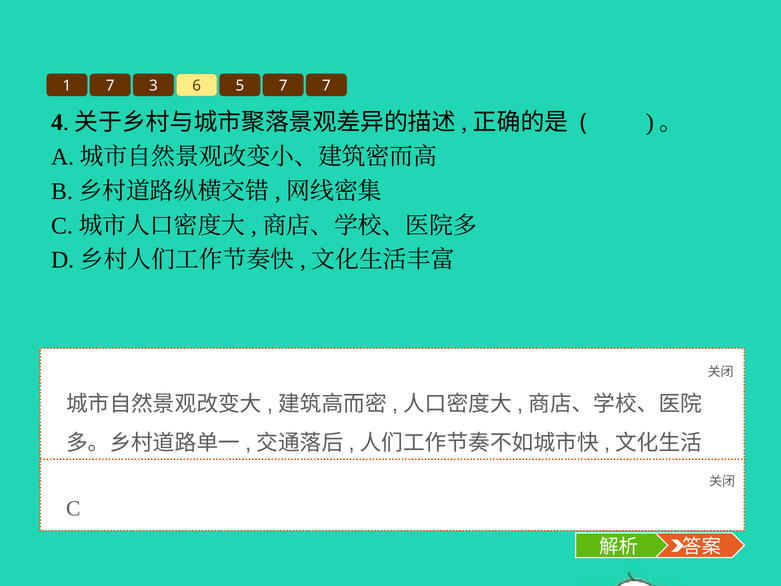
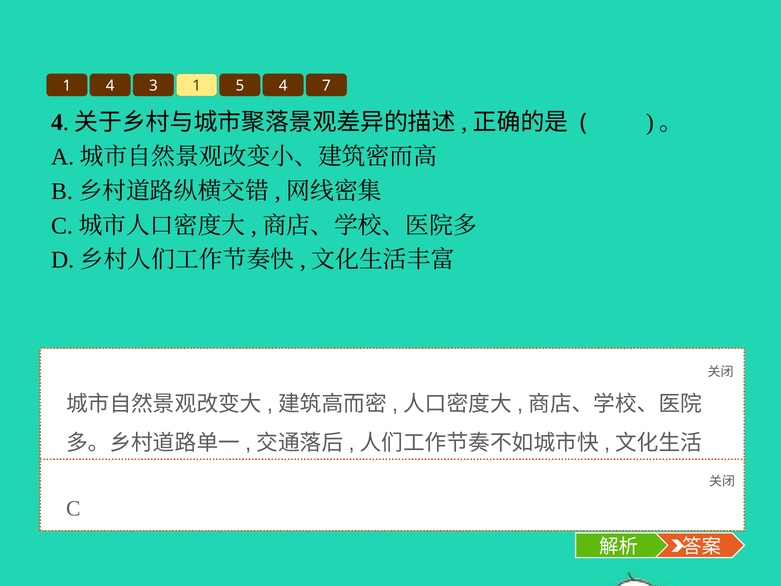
1 7: 7 -> 4
3 6: 6 -> 1
5 7: 7 -> 4
